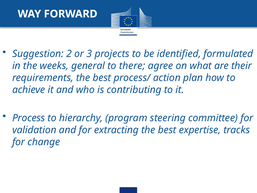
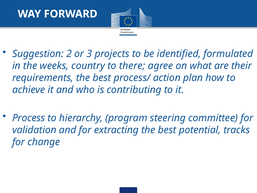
general: general -> country
expertise: expertise -> potential
